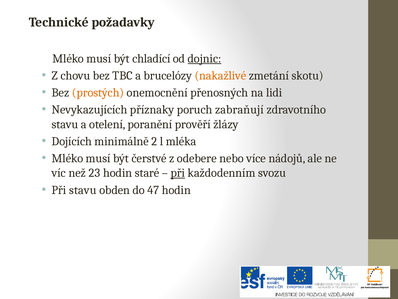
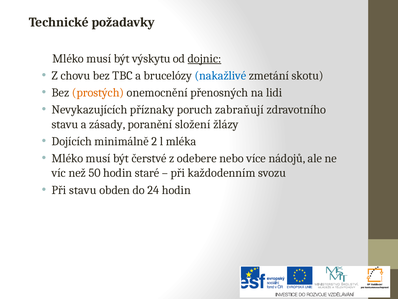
chladící: chladící -> výskytu
nakažlivé colour: orange -> blue
otelení: otelení -> zásady
prověří: prověří -> složení
23: 23 -> 50
při at (178, 173) underline: present -> none
47: 47 -> 24
